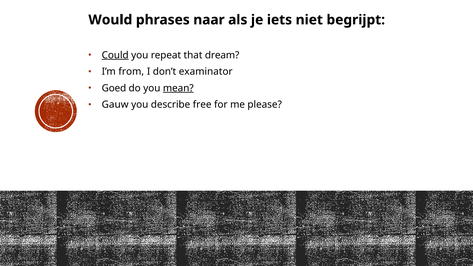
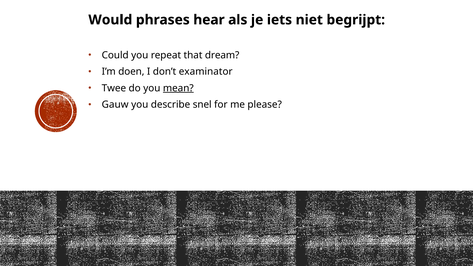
naar: naar -> hear
Could underline: present -> none
from: from -> doen
Goed: Goed -> Twee
free: free -> snel
